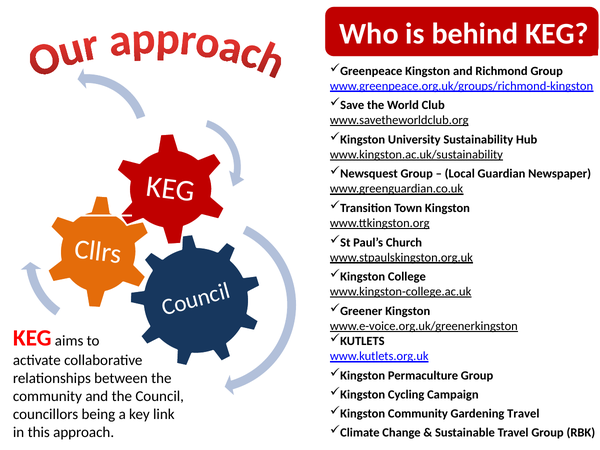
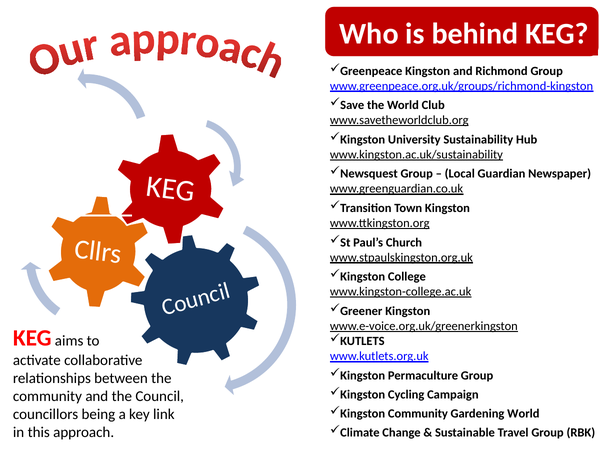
Gardening Travel: Travel -> World
